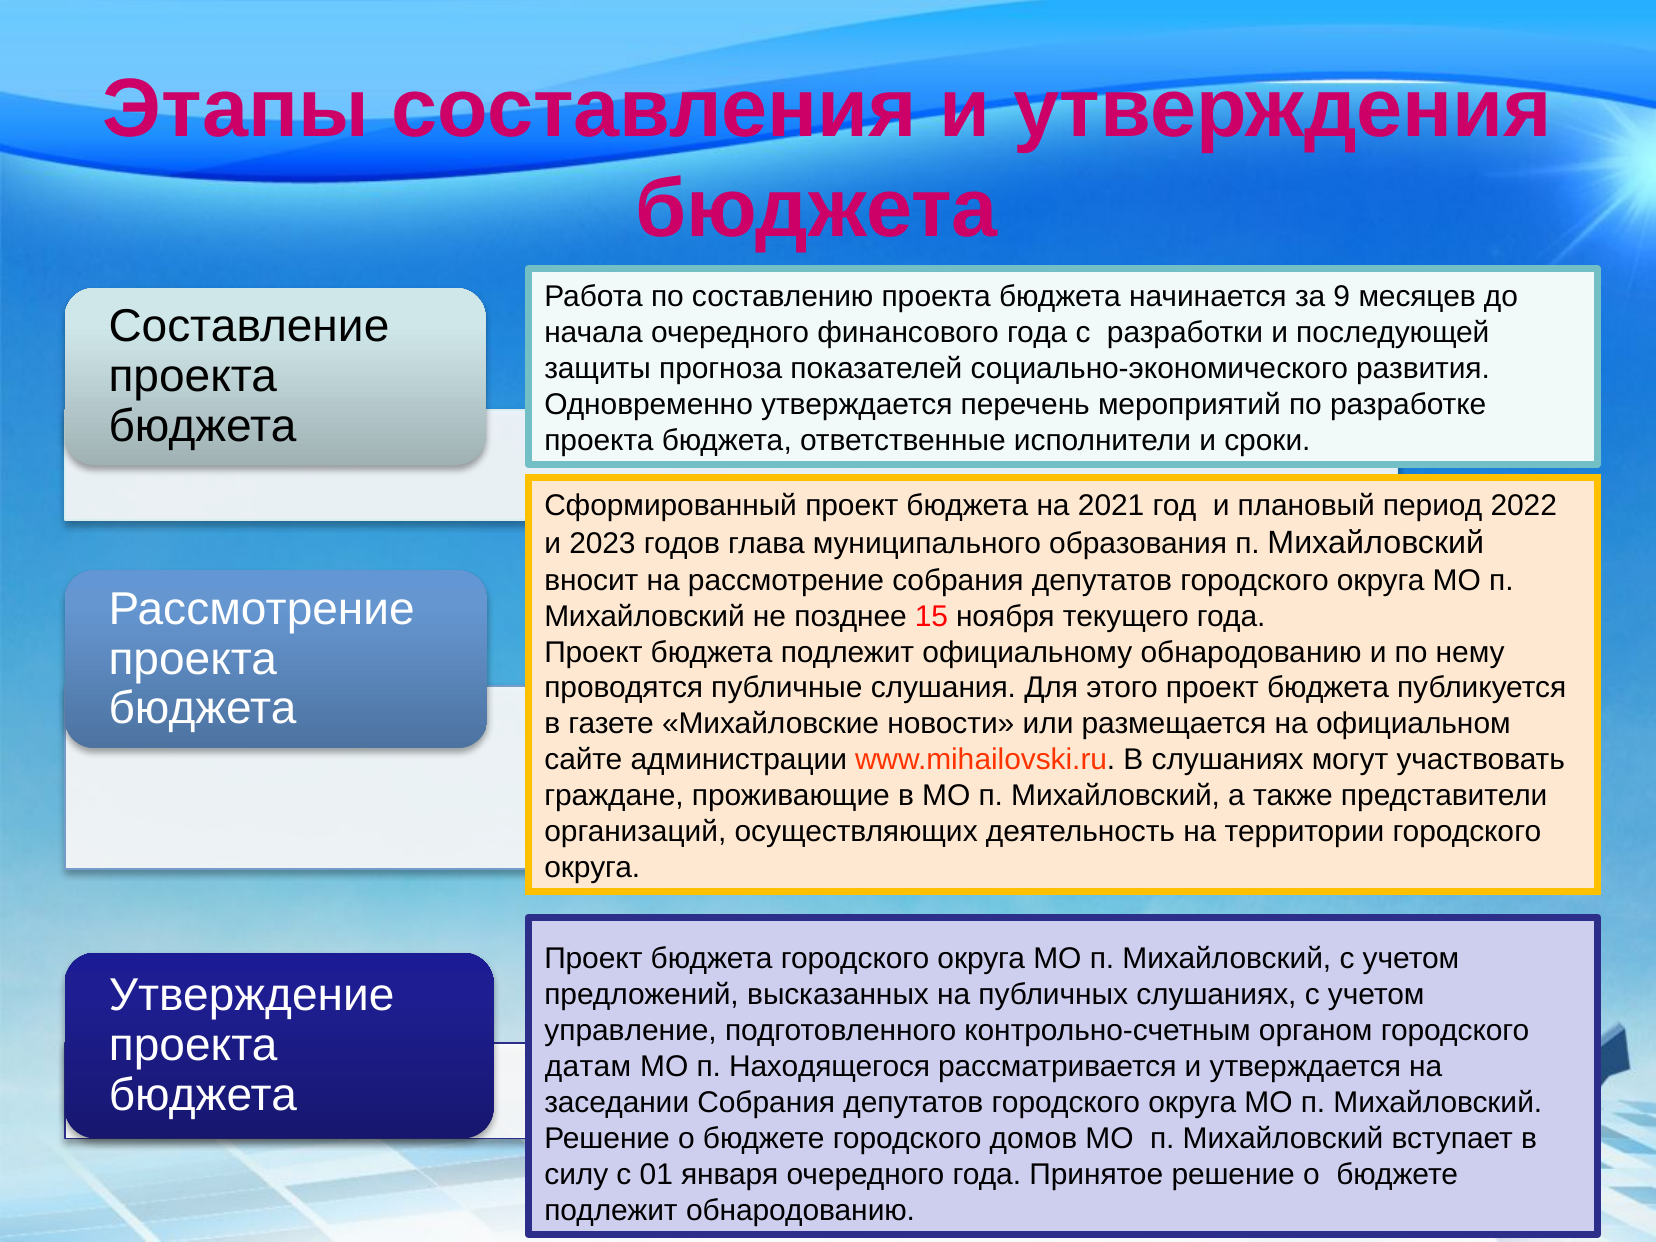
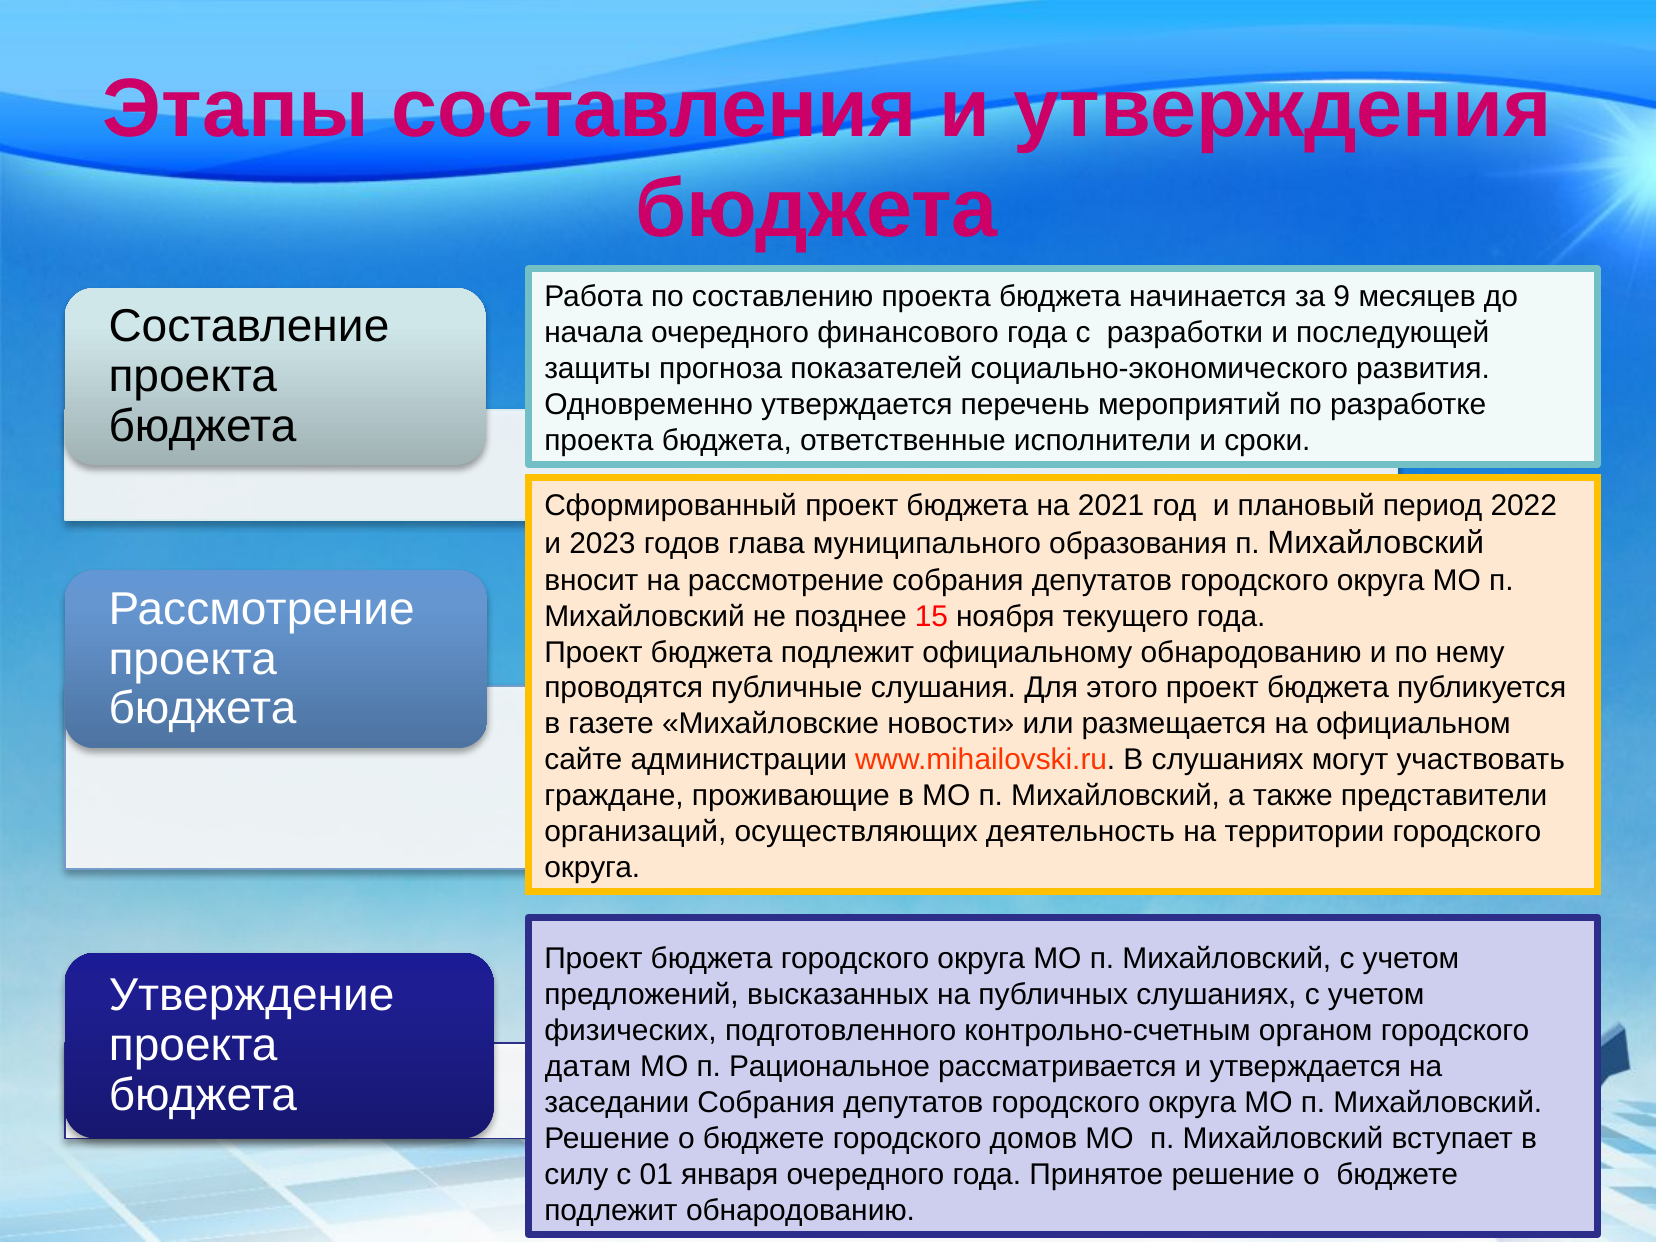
управление: управление -> физических
Находящегося: Находящегося -> Рациональное
